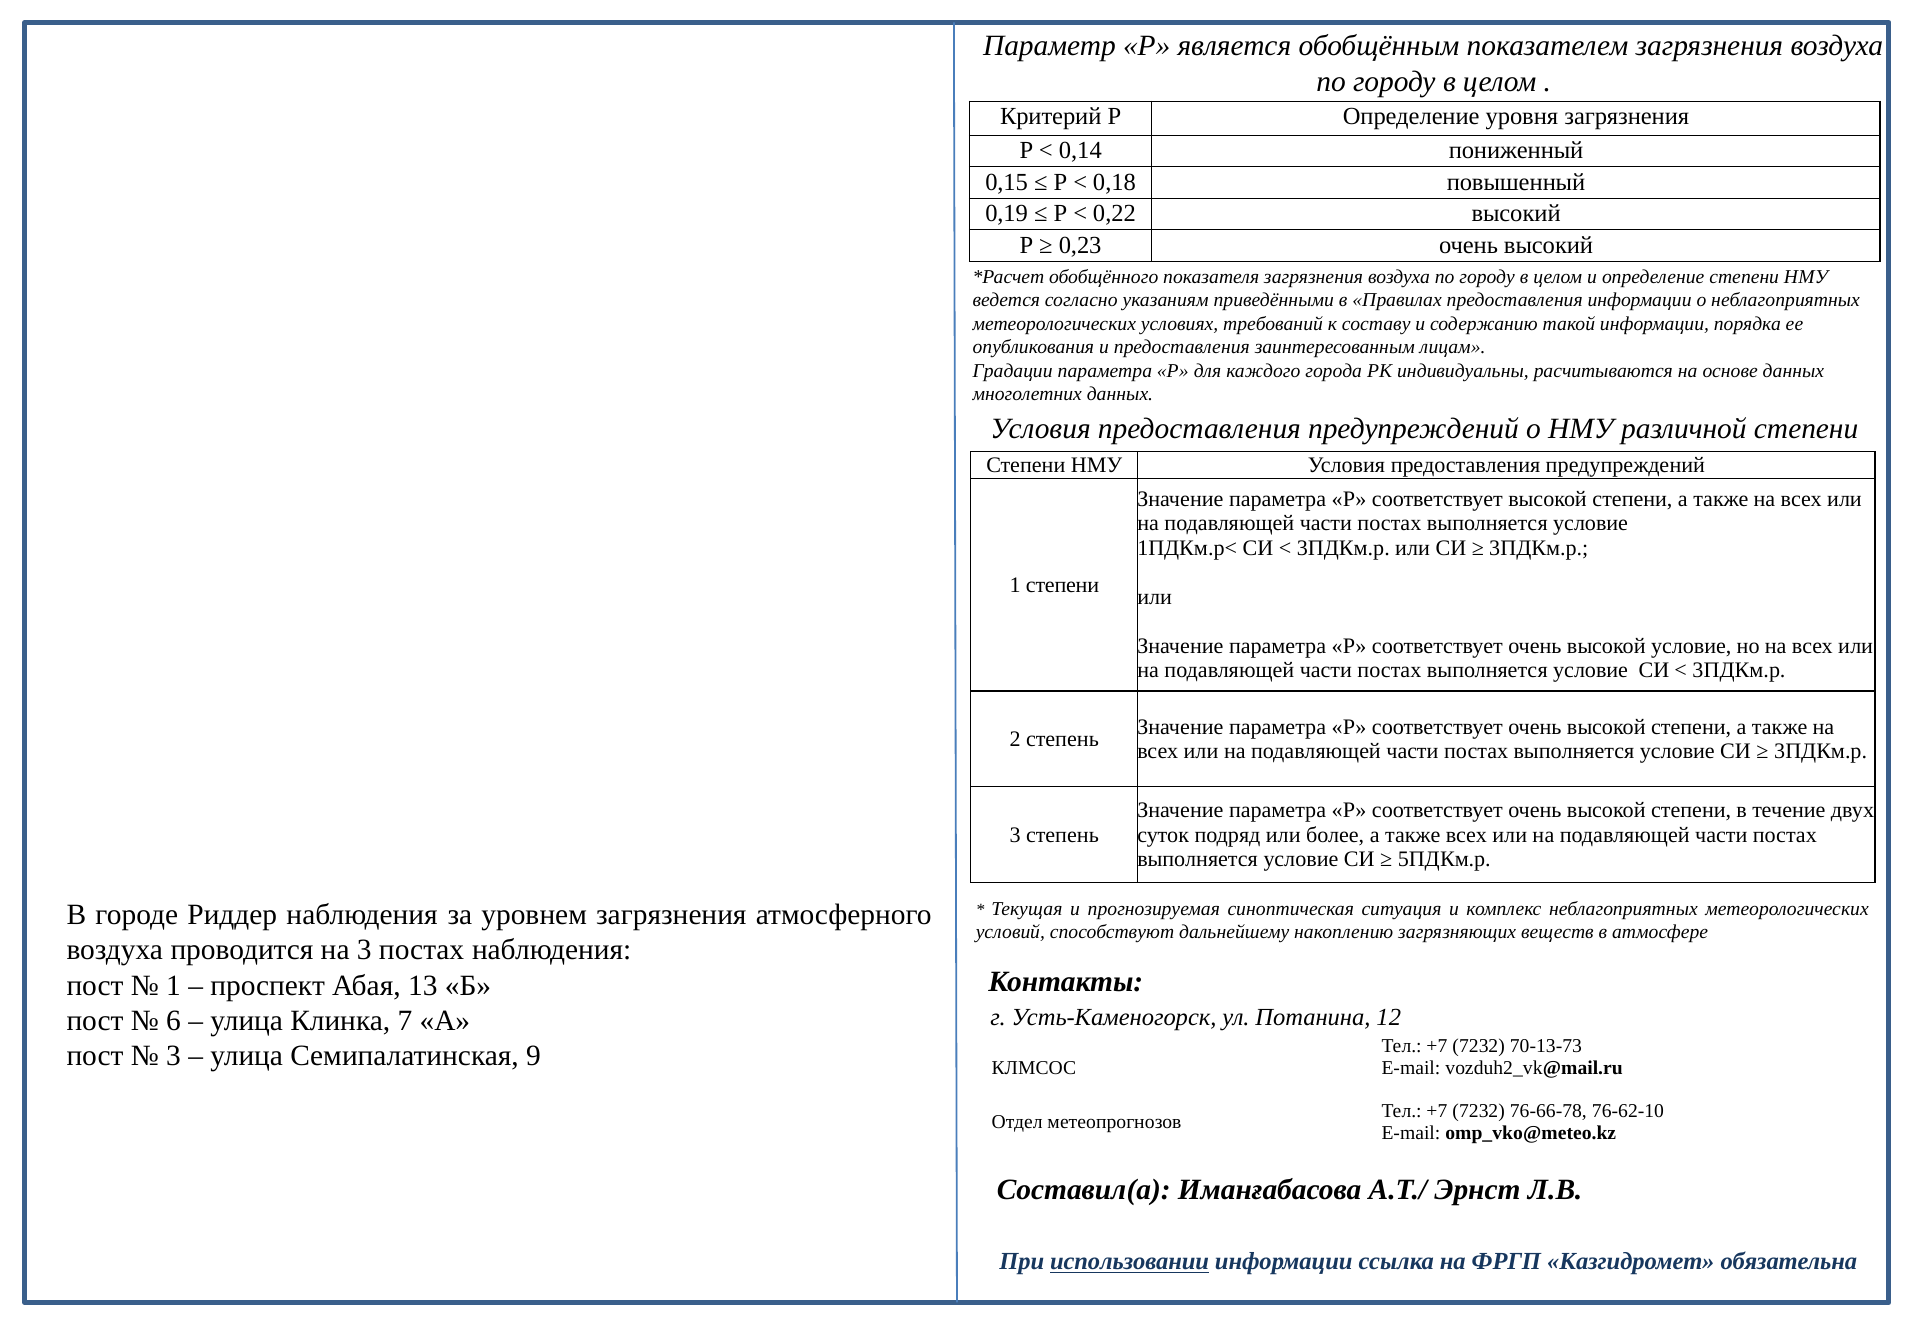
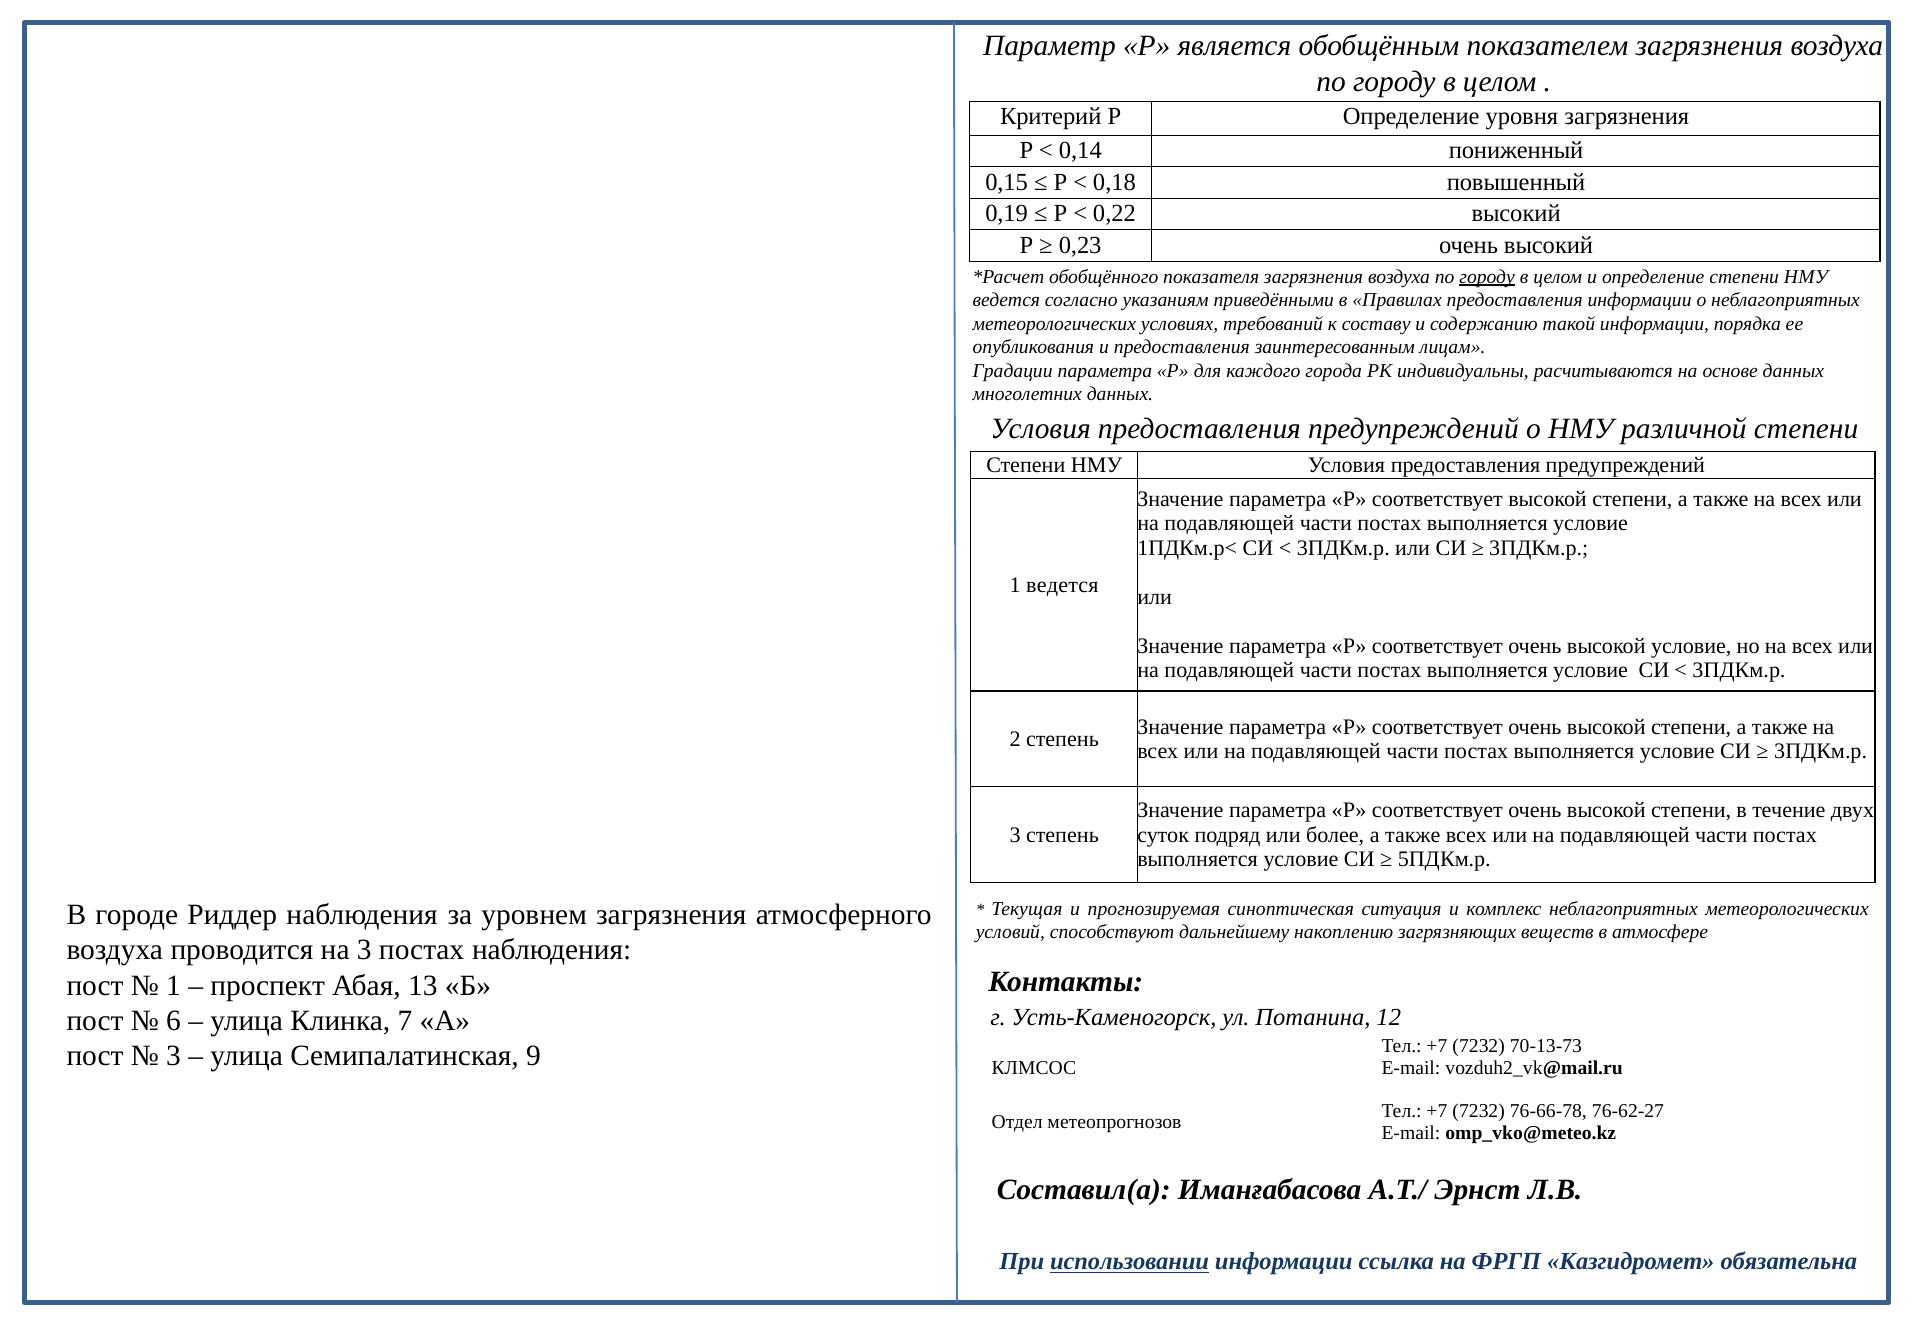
городу at (1487, 277) underline: none -> present
1 степени: степени -> ведется
76-62-10: 76-62-10 -> 76-62-27
